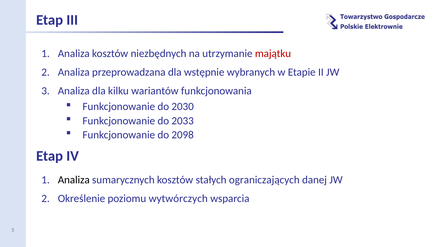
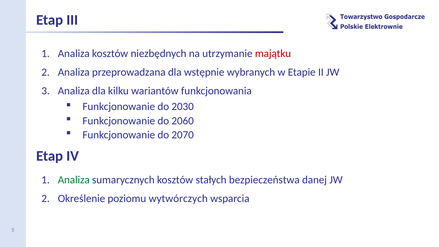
2033: 2033 -> 2060
2098: 2098 -> 2070
Analiza at (74, 180) colour: black -> green
ograniczających: ograniczających -> bezpieczeństwa
